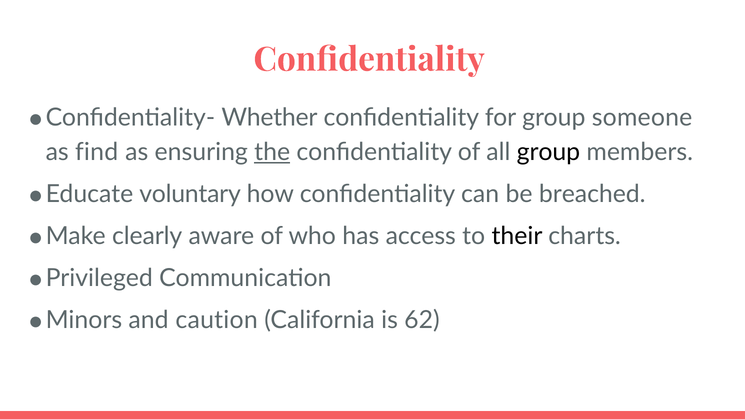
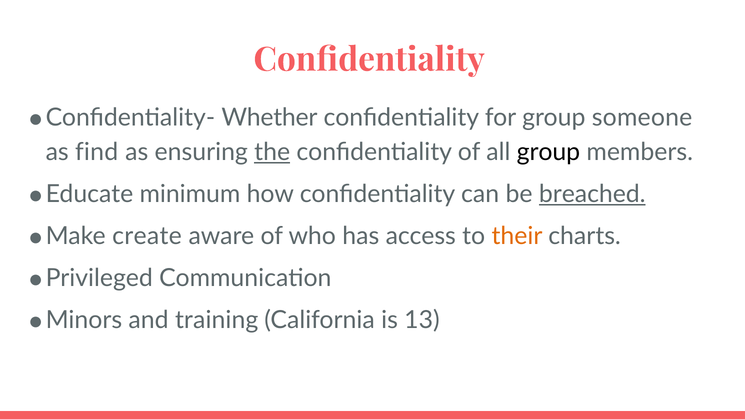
voluntary: voluntary -> minimum
breached underline: none -> present
clearly: clearly -> create
their colour: black -> orange
caution: caution -> training
62: 62 -> 13
